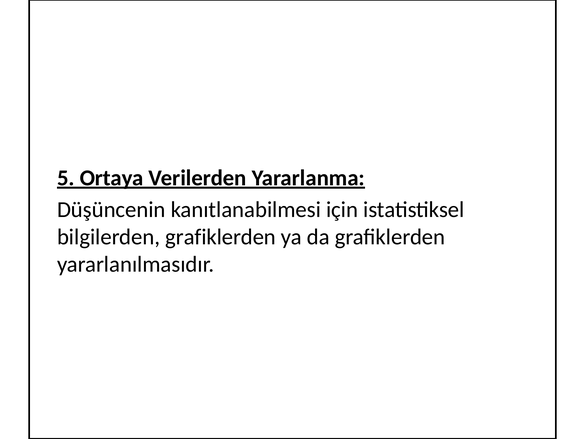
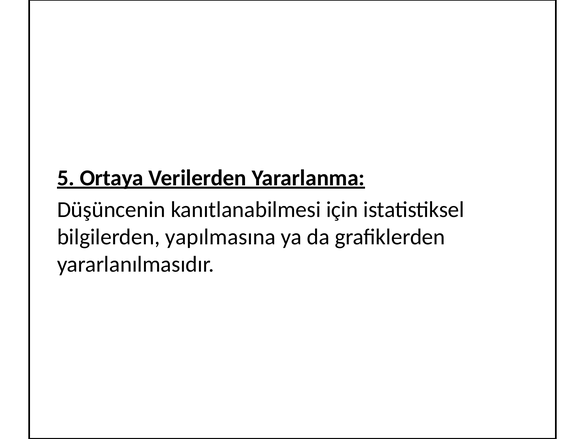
bilgilerden grafiklerden: grafiklerden -> yapılmasına
